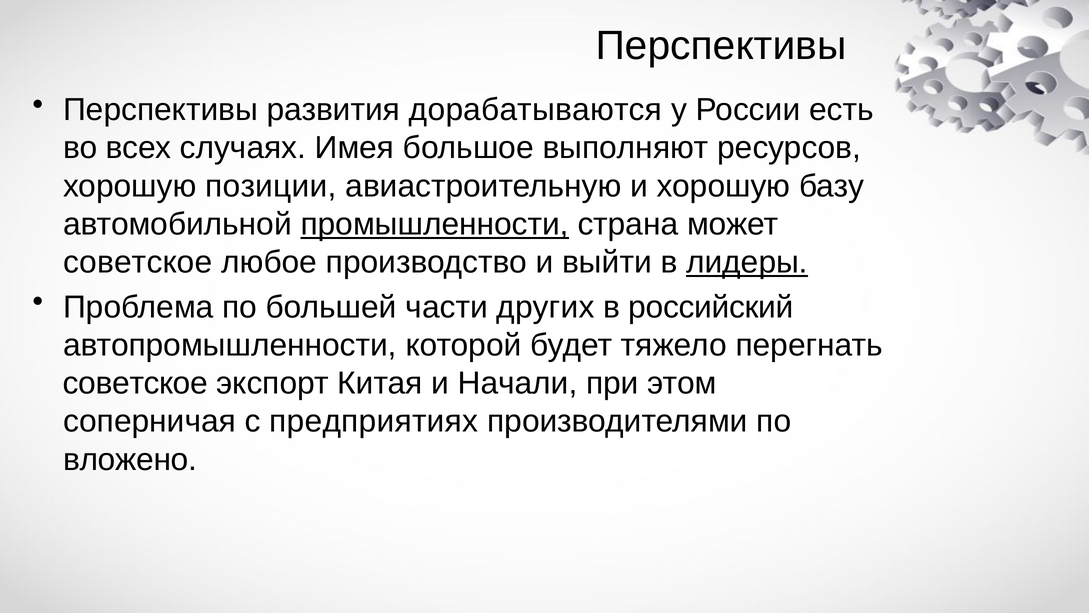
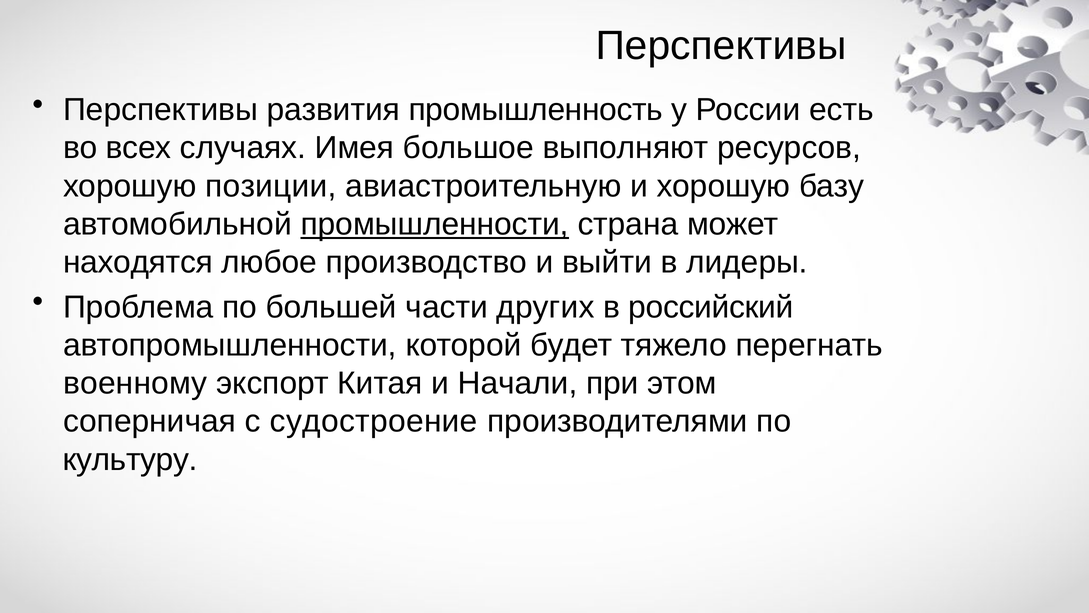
дорабатываются: дорабатываются -> промышленность
советское at (138, 262): советское -> находятся
лидеры underline: present -> none
советское at (135, 383): советское -> военному
предприятиях: предприятиях -> судостроение
вложено: вложено -> культуру
